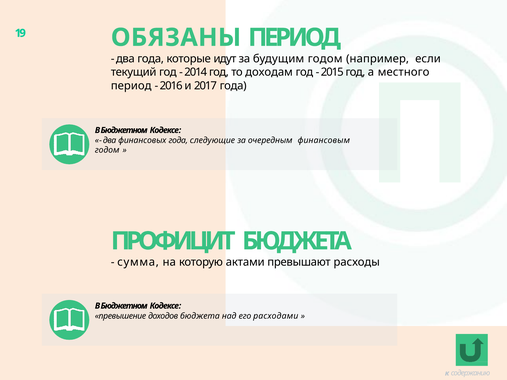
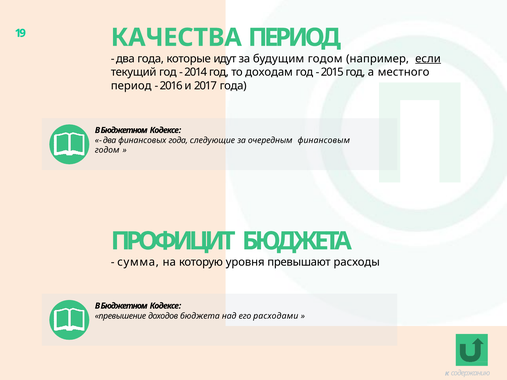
ОБЯЗАНЫ: ОБЯЗАНЫ -> КАЧЕСТВА
если underline: none -> present
актами: актами -> уровня
